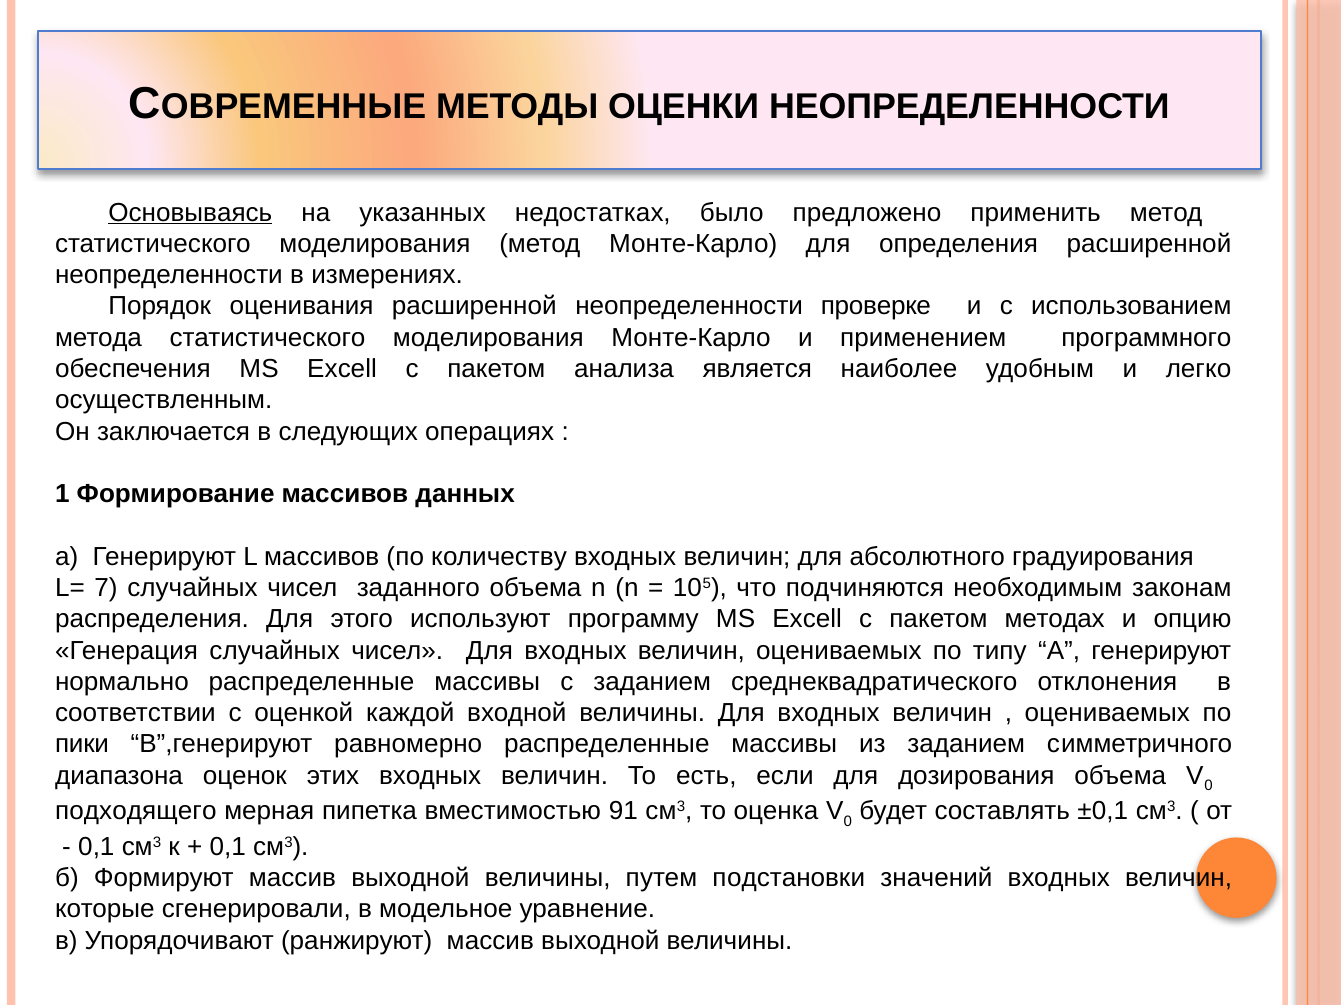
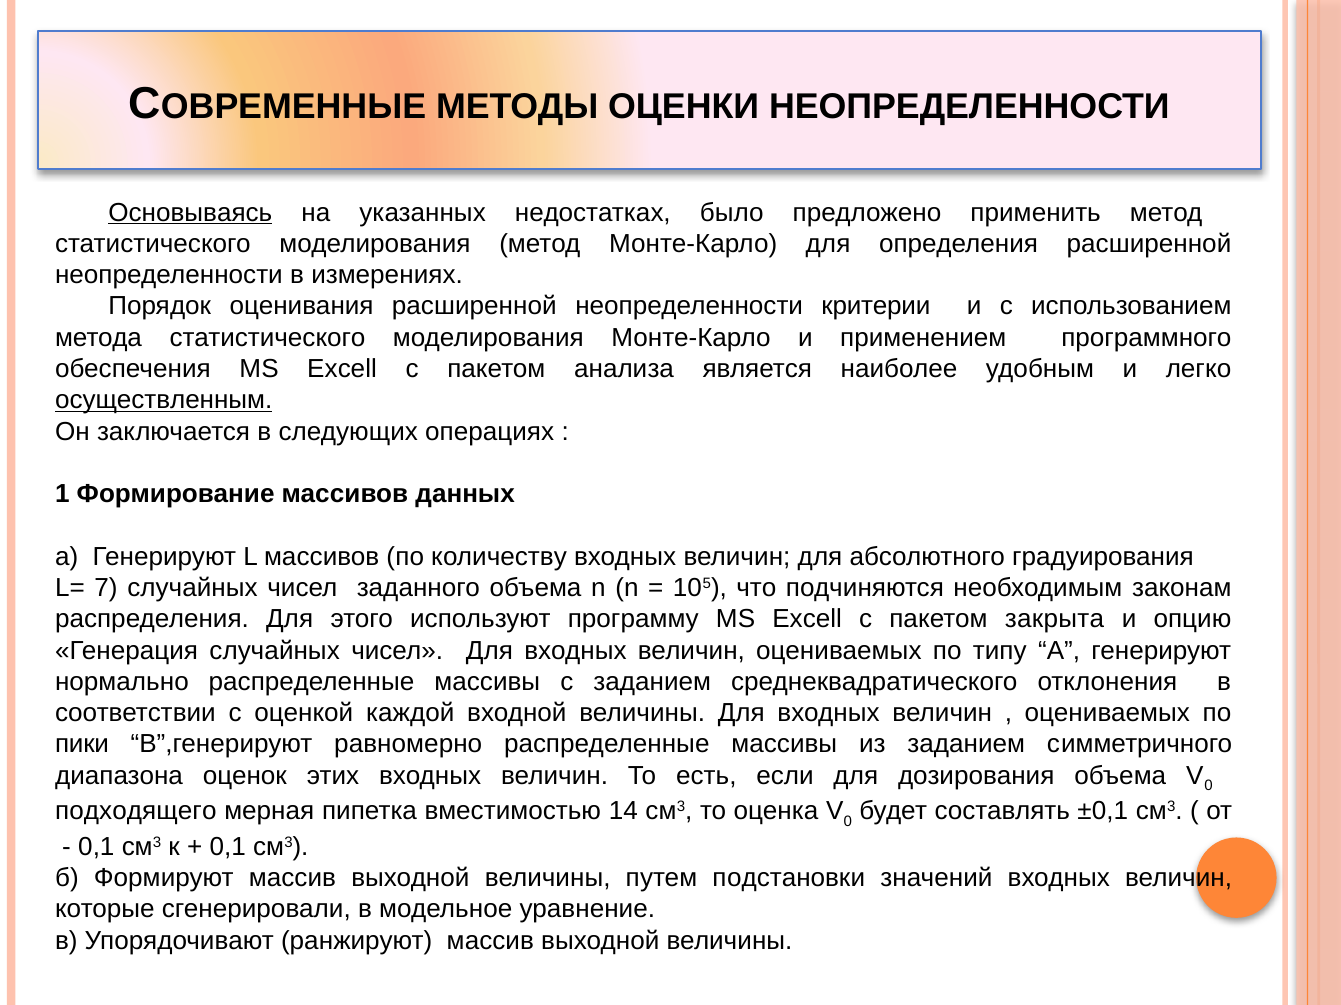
проверке: проверке -> критерии
осуществленным underline: none -> present
методах: методах -> закрыта
91: 91 -> 14
